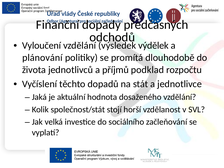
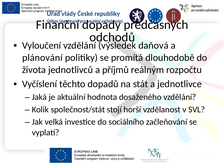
výdělek: výdělek -> daňová
podklad: podklad -> reálným
